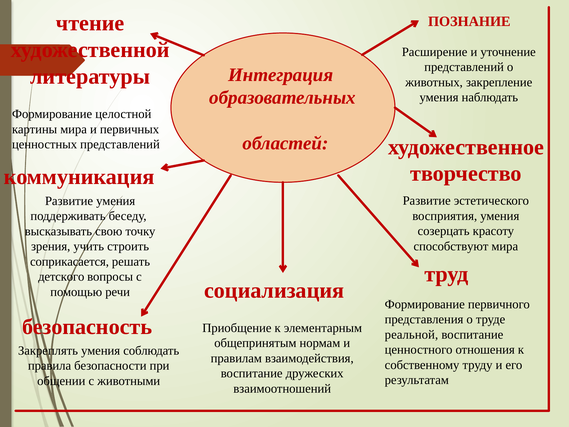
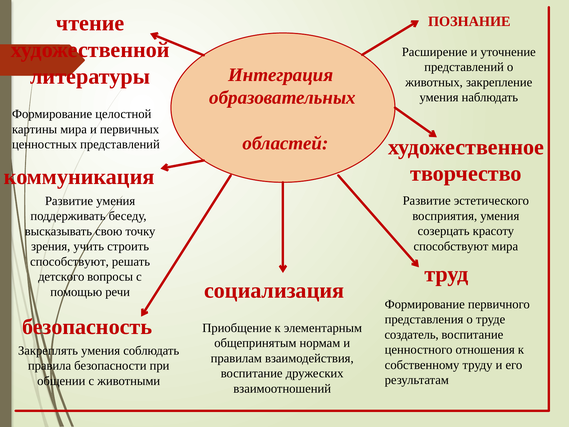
соприкасается at (70, 261): соприкасается -> способствуют
реальной: реальной -> создатель
